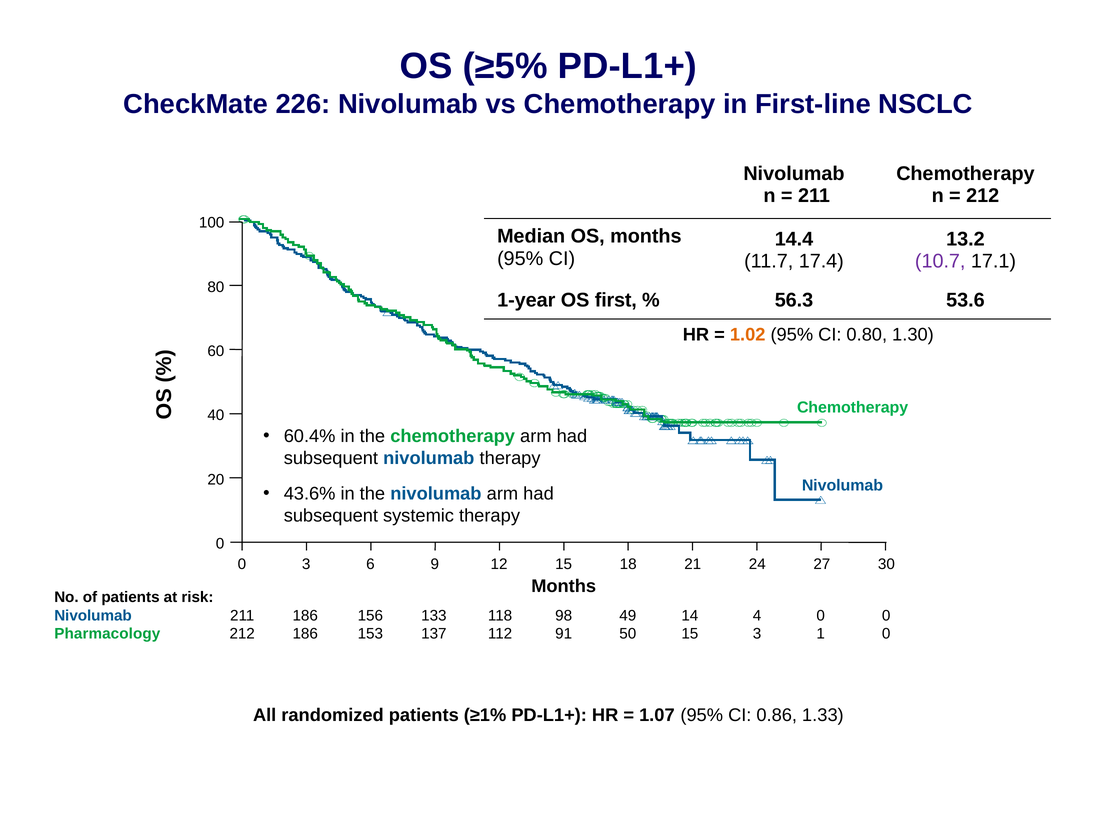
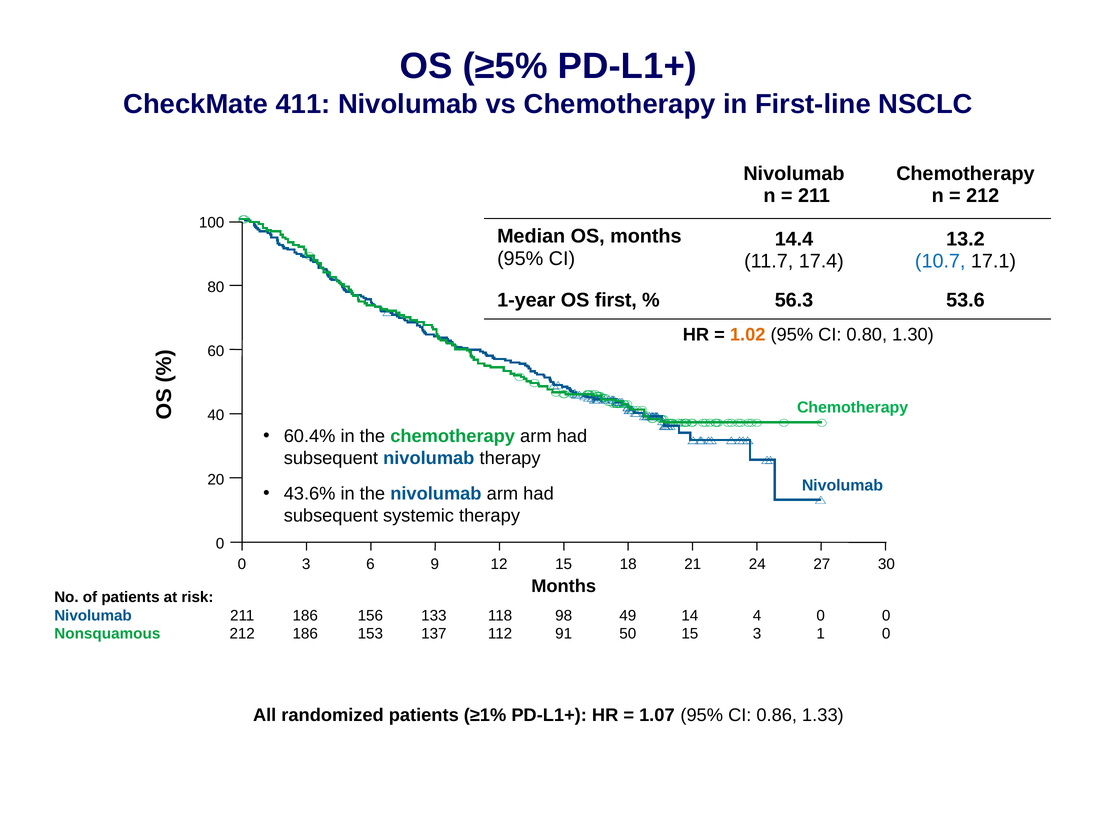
226: 226 -> 411
10.7 colour: purple -> blue
Pharmacology: Pharmacology -> Nonsquamous
